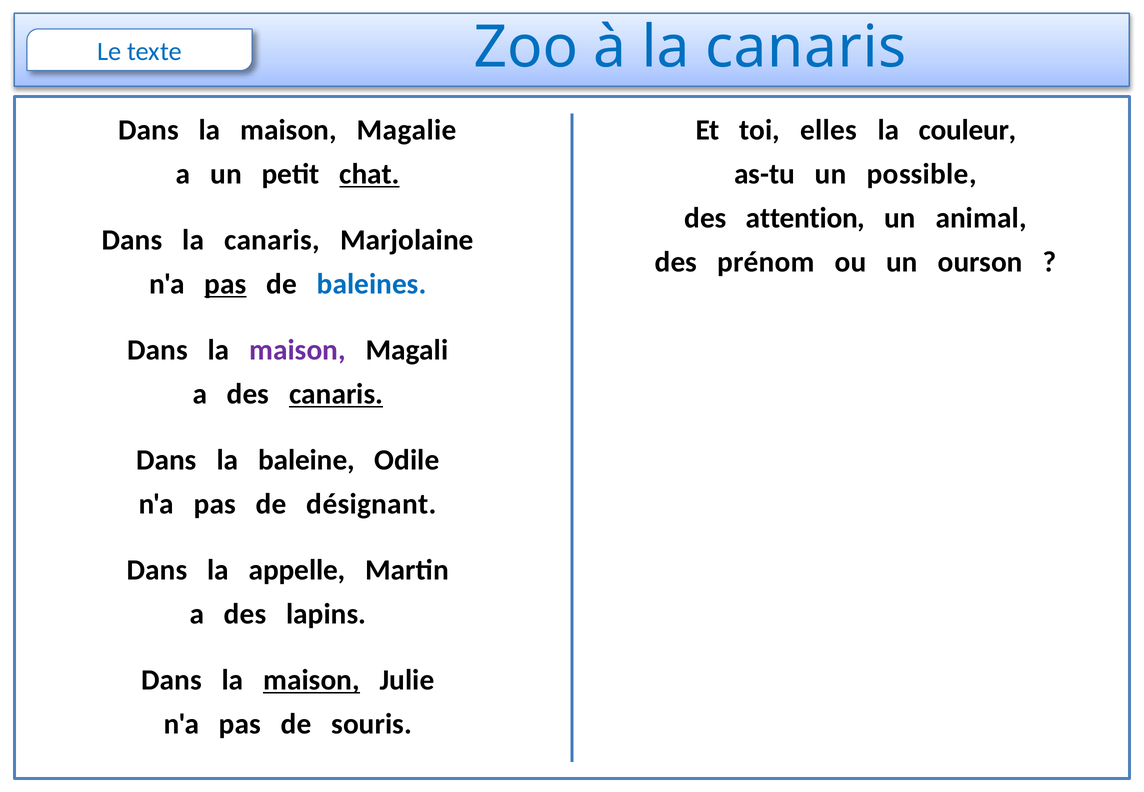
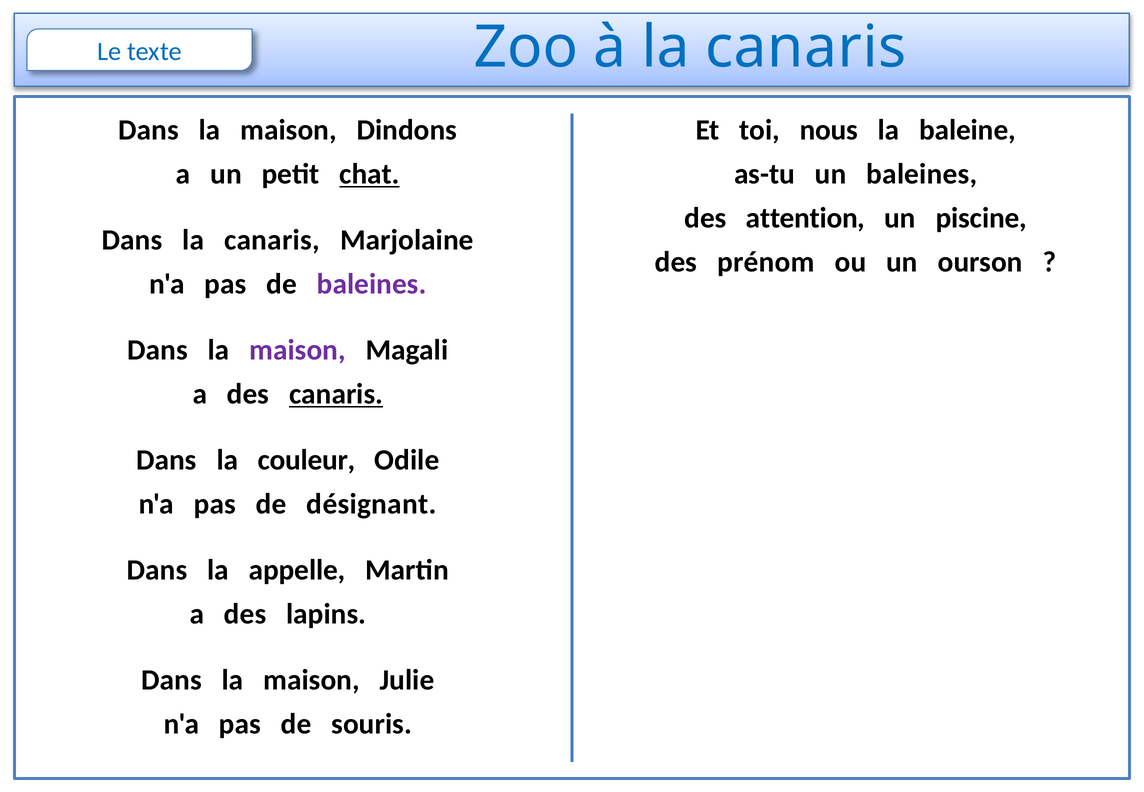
Magalie: Magalie -> Dindons
elles: elles -> nous
couleur: couleur -> baleine
un possible: possible -> baleines
animal: animal -> piscine
pas at (225, 284) underline: present -> none
baleines at (372, 284) colour: blue -> purple
baleine: baleine -> couleur
maison at (311, 680) underline: present -> none
